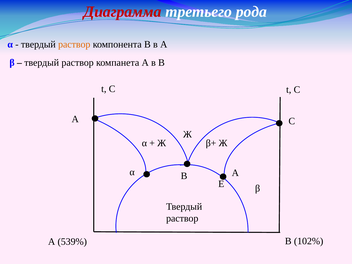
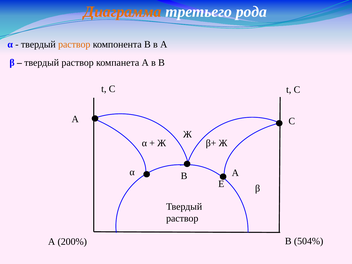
Диаграмма colour: red -> orange
539%: 539% -> 200%
102%: 102% -> 504%
